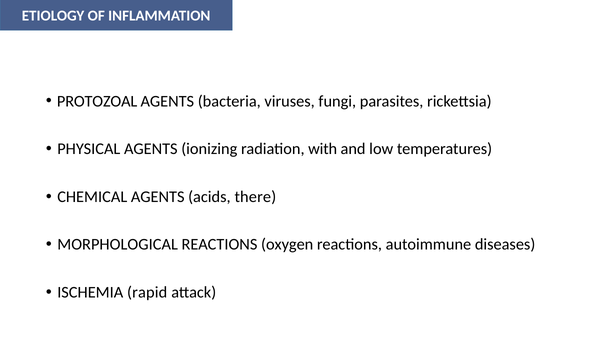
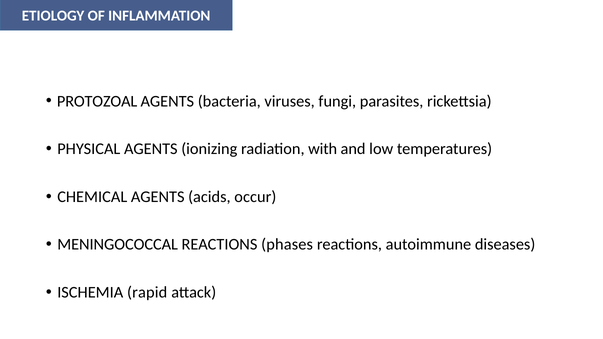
there: there -> occur
MORPHOLOGICAL: MORPHOLOGICAL -> MENINGOCOCCAL
oxygen: oxygen -> phases
